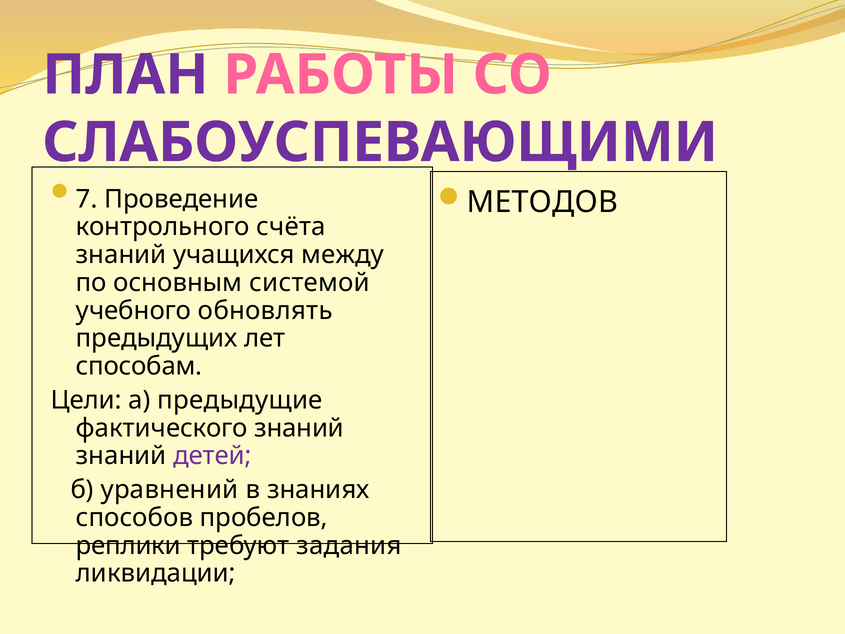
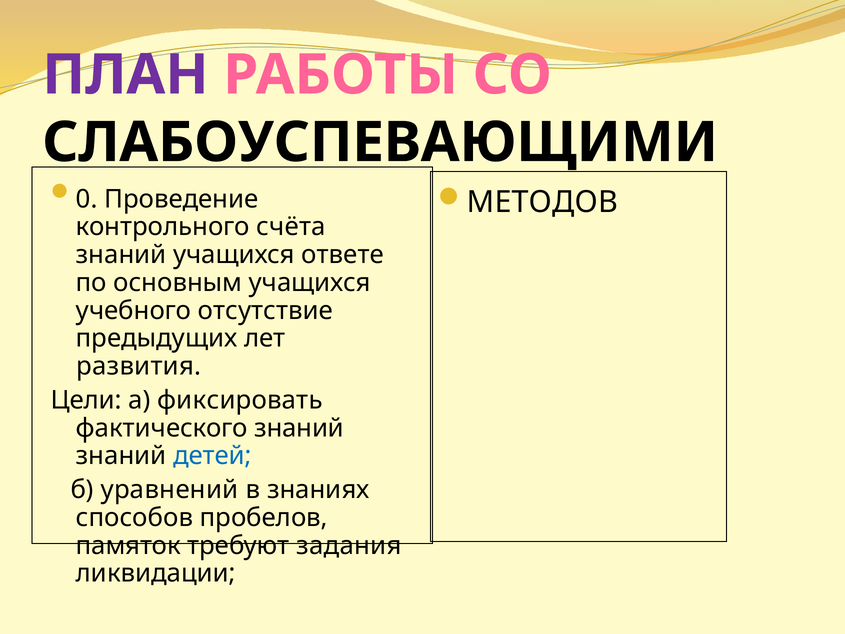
СЛАБОУСПЕВАЮЩИМИ colour: purple -> black
7: 7 -> 0
между: между -> ответе
основным системой: системой -> учащихся
обновлять: обновлять -> отсутствие
способам: способам -> развития
предыдущие: предыдущие -> фиксировать
детей colour: purple -> blue
реплики: реплики -> памяток
